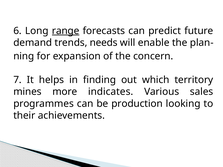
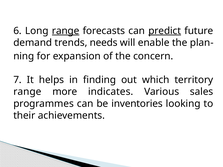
predict underline: none -> present
mines at (27, 92): mines -> range
production: production -> inventories
